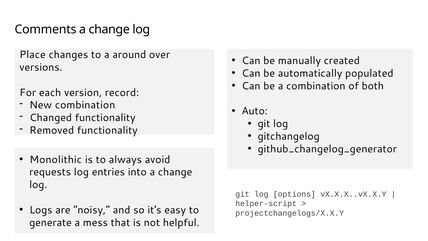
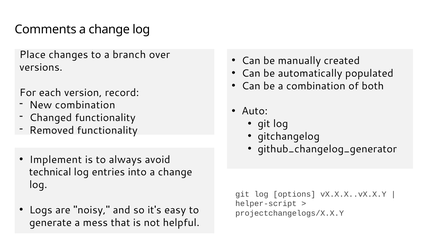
around: around -> branch
Monolithic: Monolithic -> Implement
requests: requests -> technical
